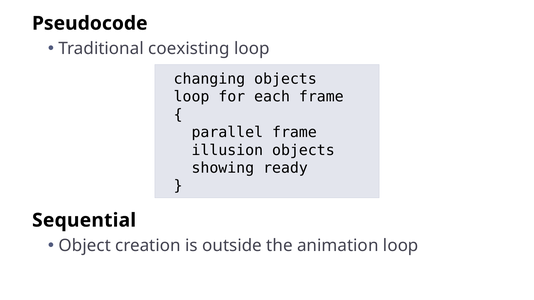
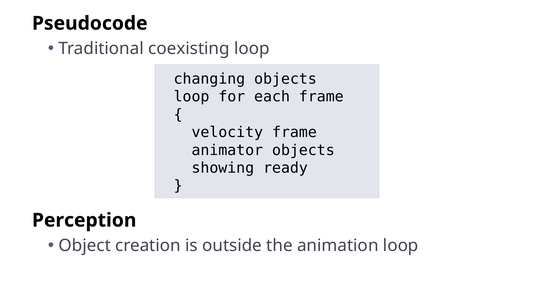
parallel: parallel -> velocity
illusion: illusion -> animator
Sequential: Sequential -> Perception
